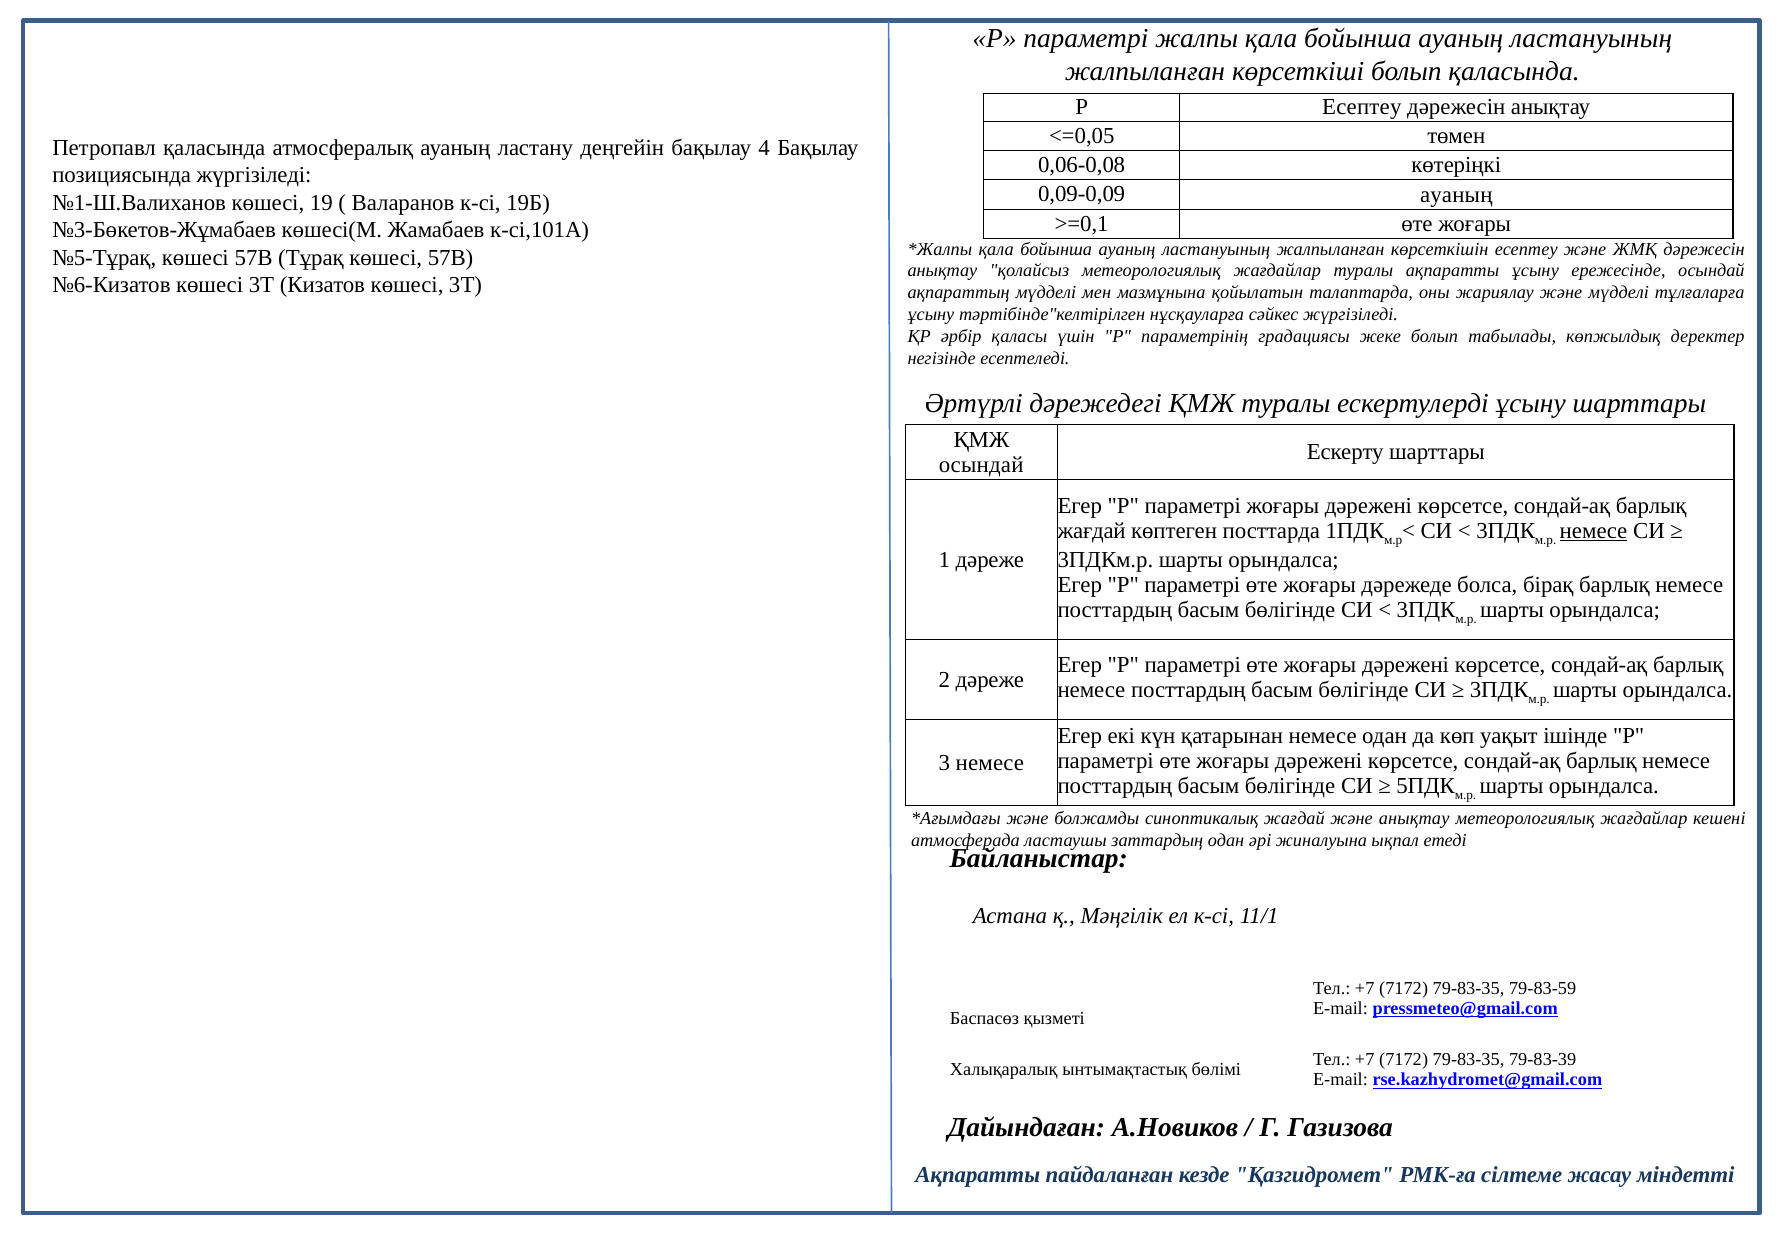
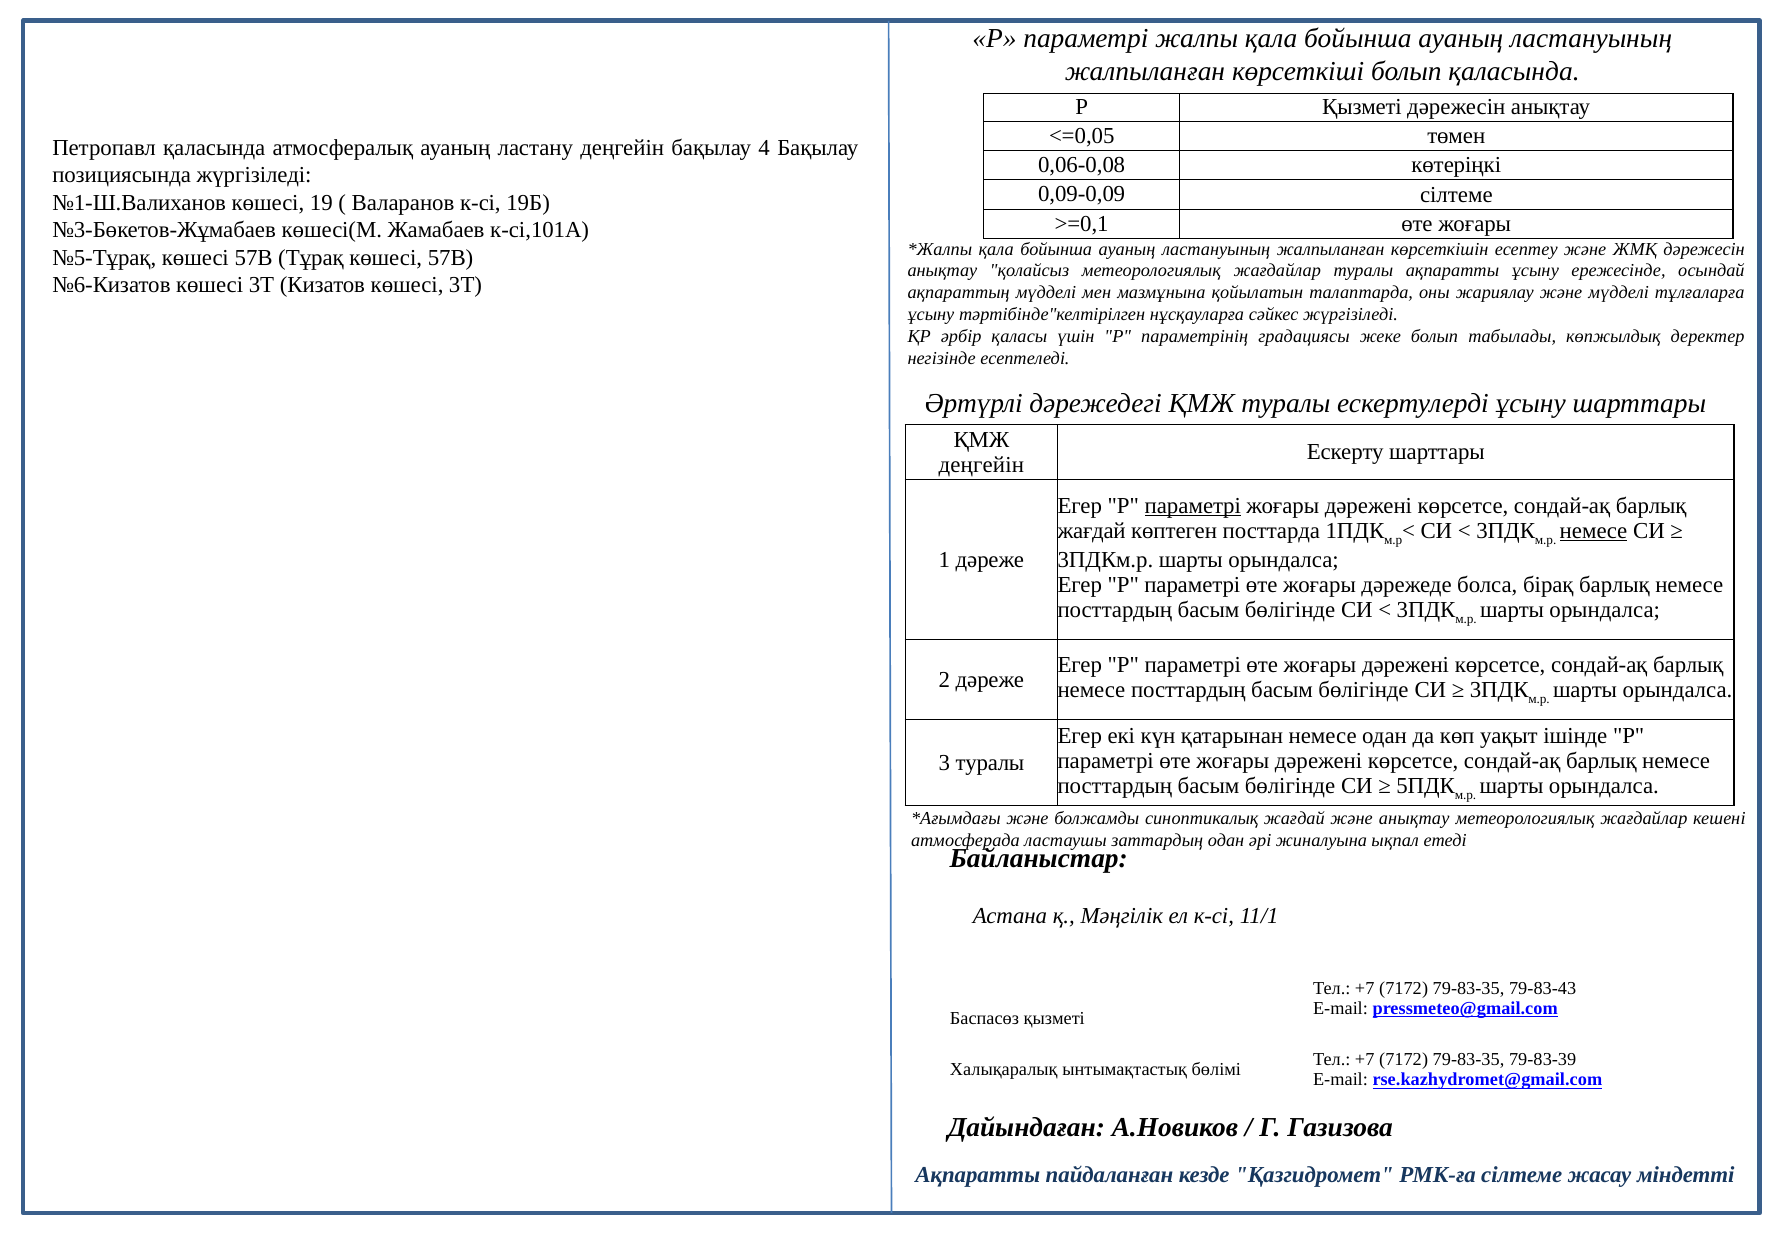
Р Есептеу: Есептеу -> Қызметі
0,09-0,09 ауаның: ауаның -> сілтеме
осындай at (981, 465): осындай -> деңгейін
параметрі at (1193, 506) underline: none -> present
3 немесе: немесе -> туралы
79-83-59: 79-83-59 -> 79-83-43
